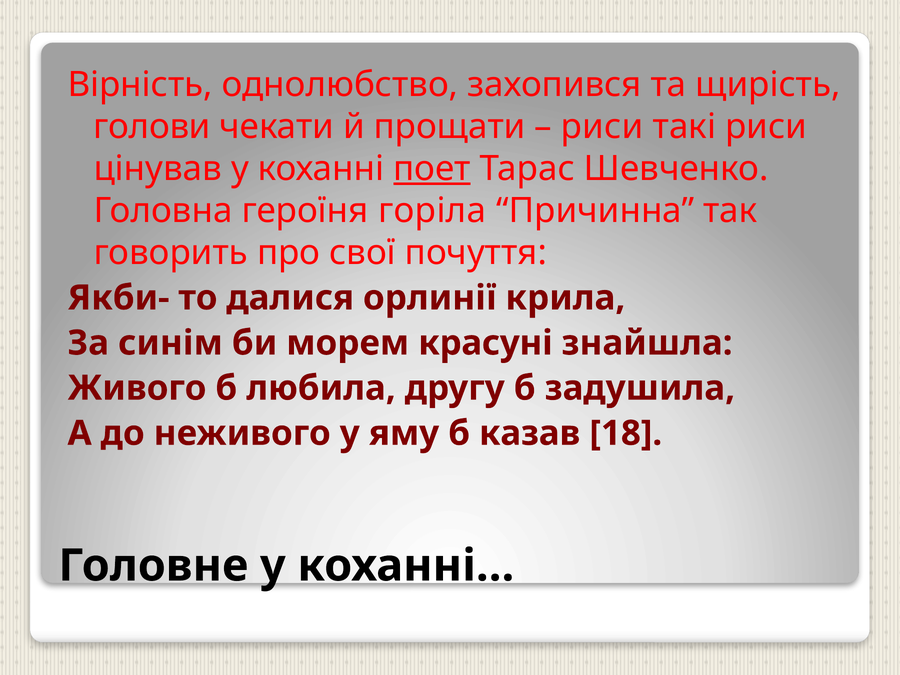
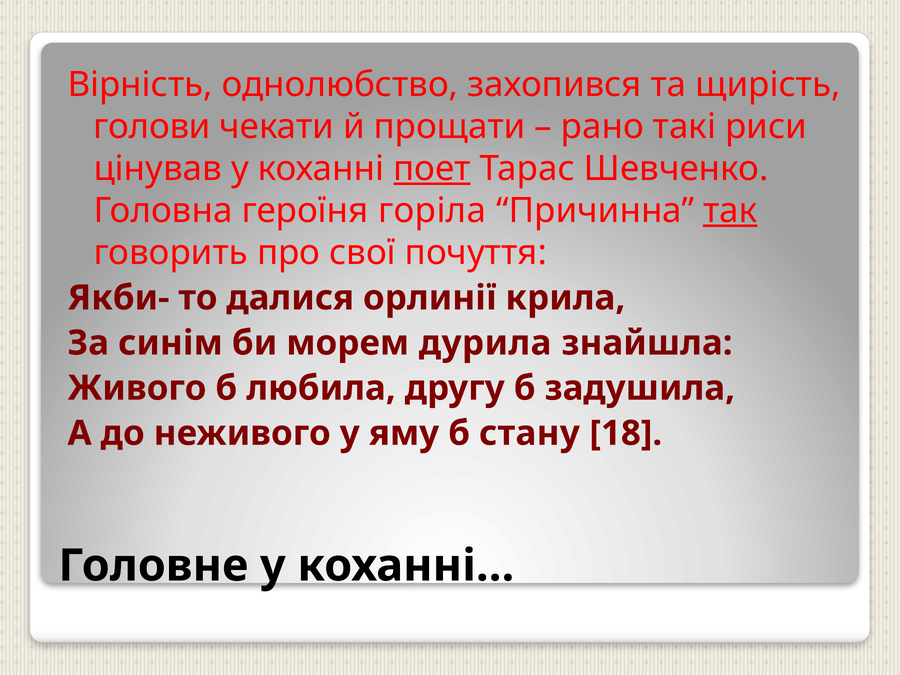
риси at (602, 127): риси -> рано
так underline: none -> present
красуні: красуні -> дурила
казав: казав -> стану
